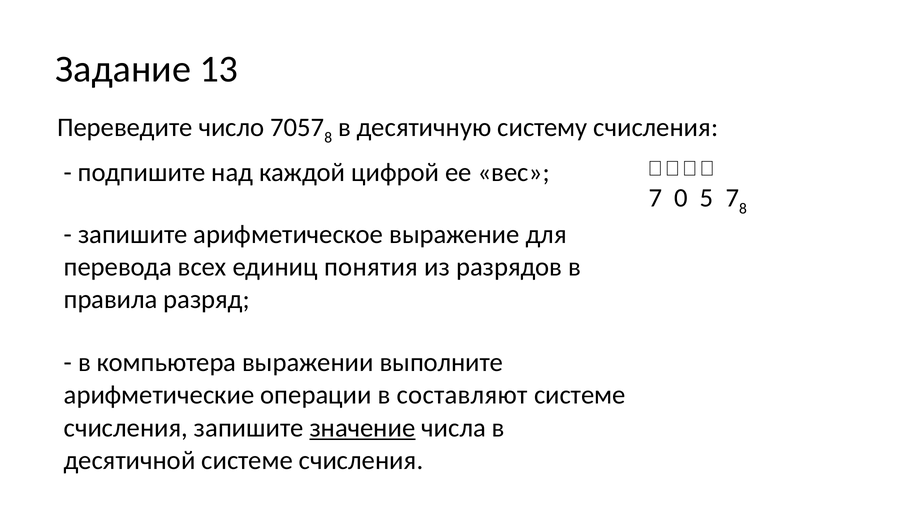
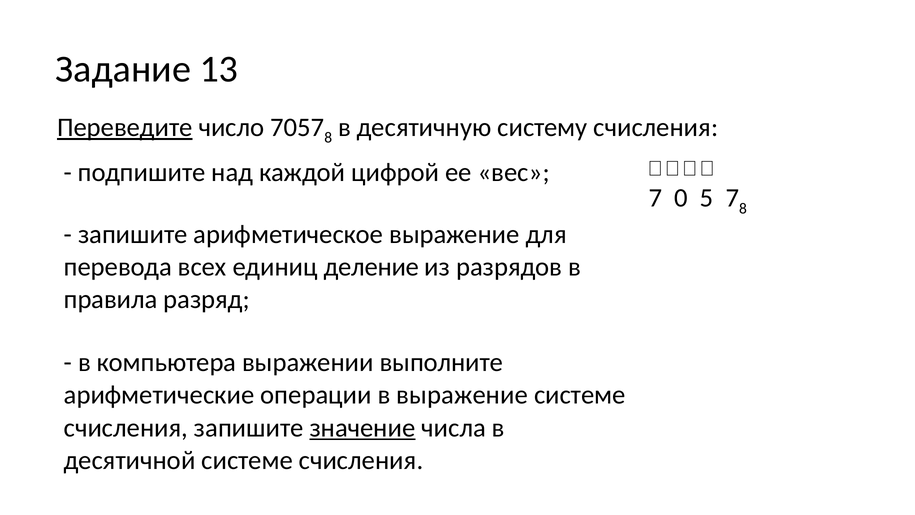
Переведите underline: none -> present
понятия: понятия -> деление
в составляют: составляют -> выражение
